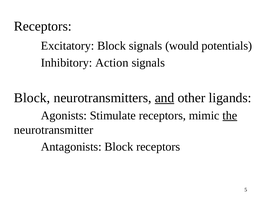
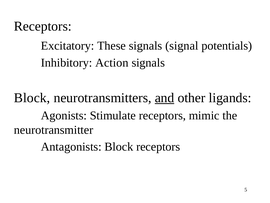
Excitatory Block: Block -> These
would: would -> signal
the underline: present -> none
